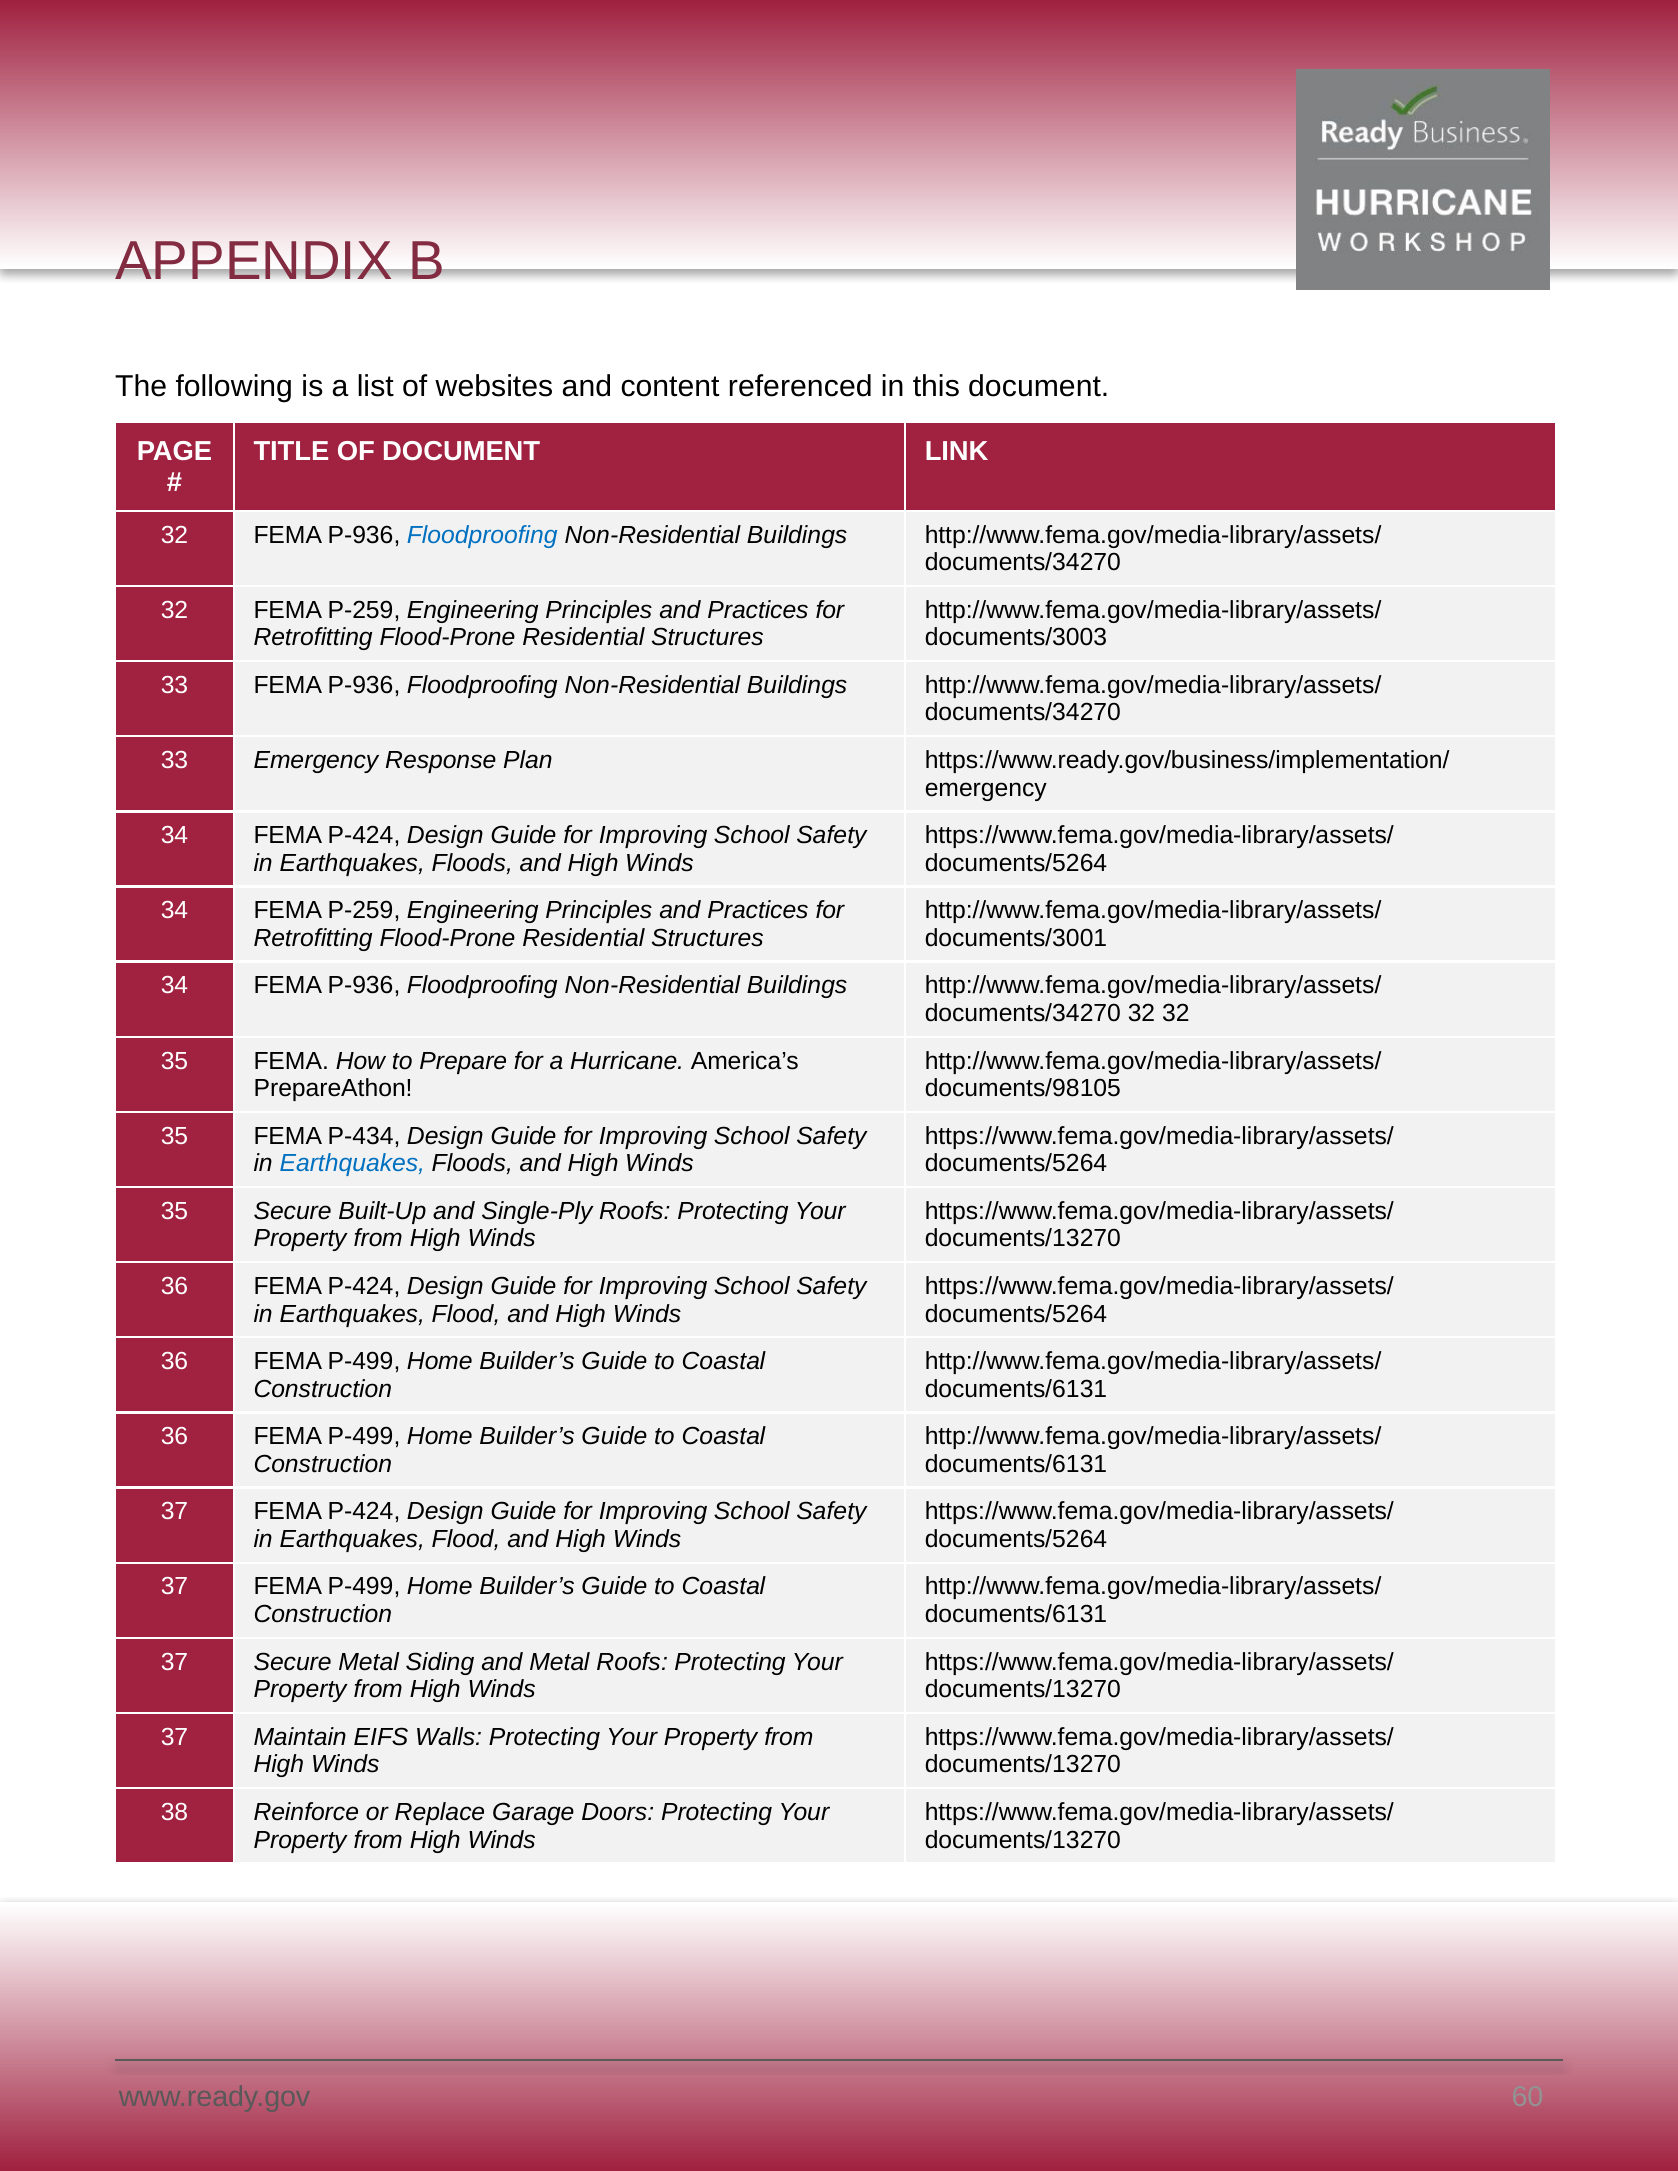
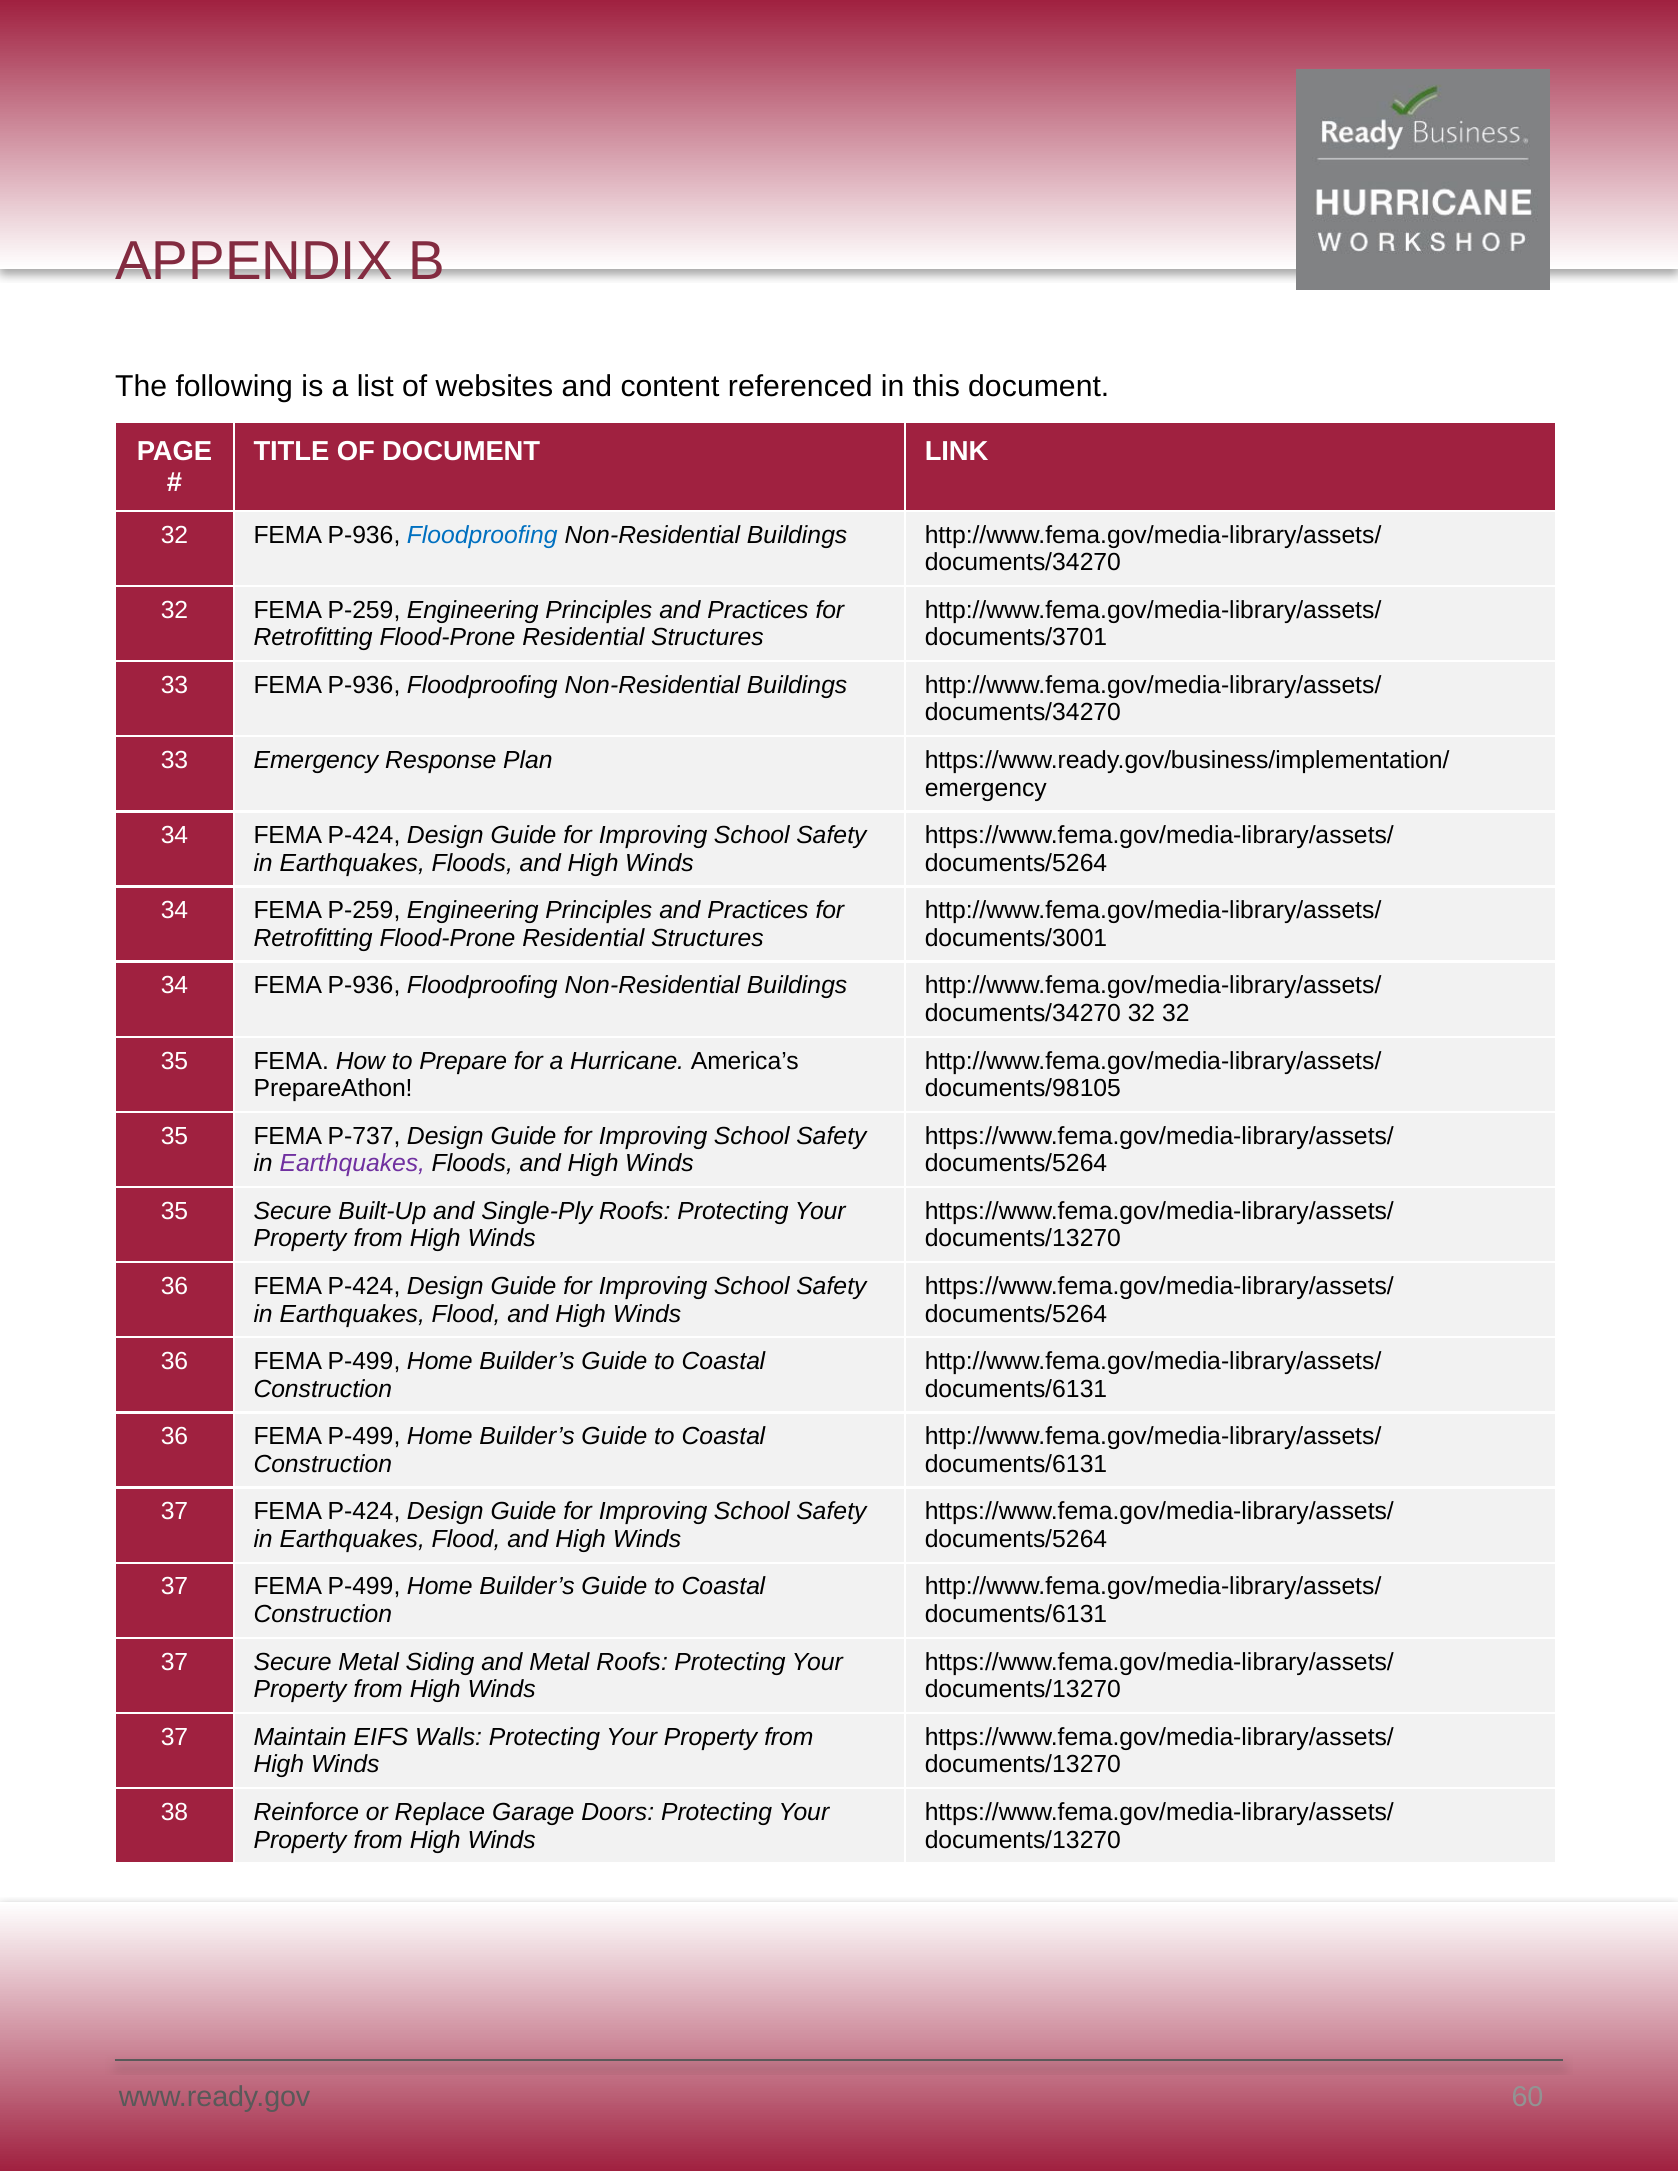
documents/3003: documents/3003 -> documents/3701
P-434: P-434 -> P-737
Earthquakes at (352, 1164) colour: blue -> purple
